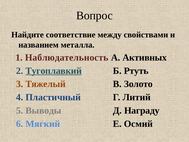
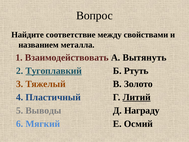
Наблюдательность: Наблюдательность -> Взаимодействовать
Активных: Активных -> Вытянуть
Литий underline: none -> present
